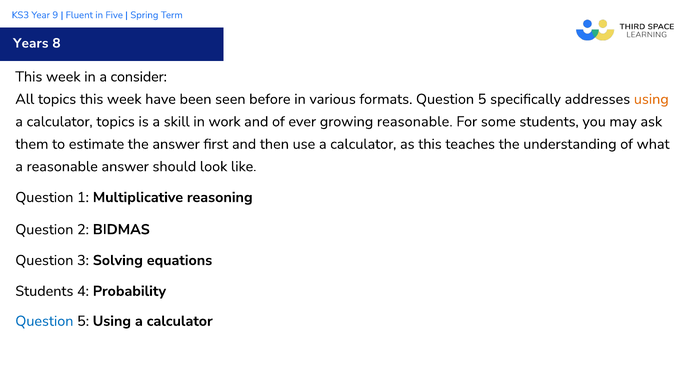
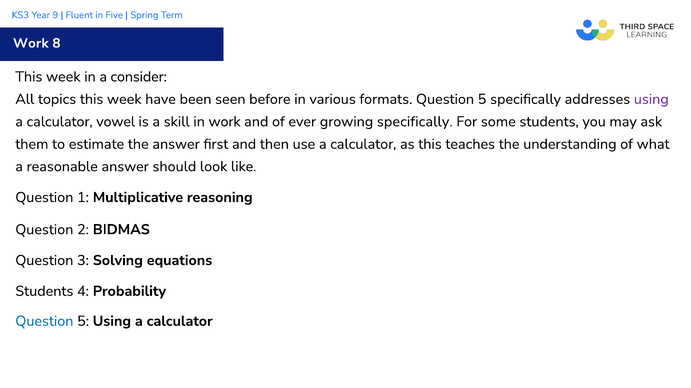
Years at (31, 43): Years -> Work
using at (651, 99) colour: orange -> purple
calculator topics: topics -> vowel
growing reasonable: reasonable -> specifically
